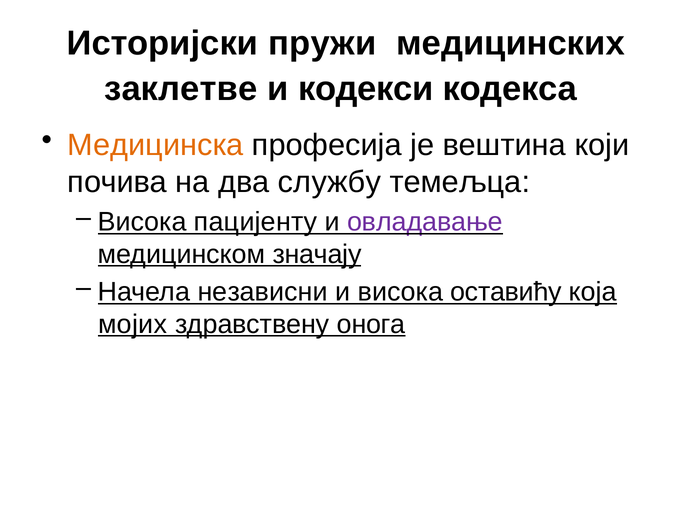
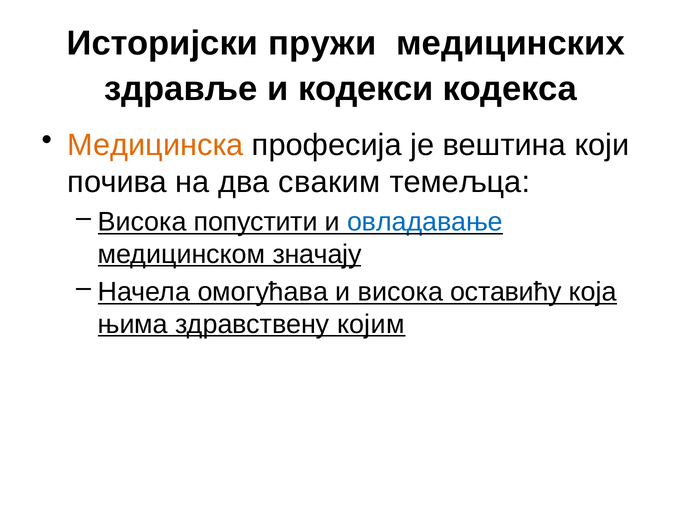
заклетве: заклетве -> здравље
службу: службу -> сваким
пацијенту: пацијенту -> попустити
овладавање colour: purple -> blue
независни: независни -> омогућава
мојих: мојих -> њима
онога: онога -> којим
